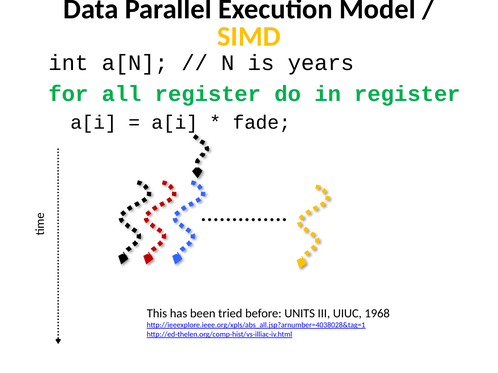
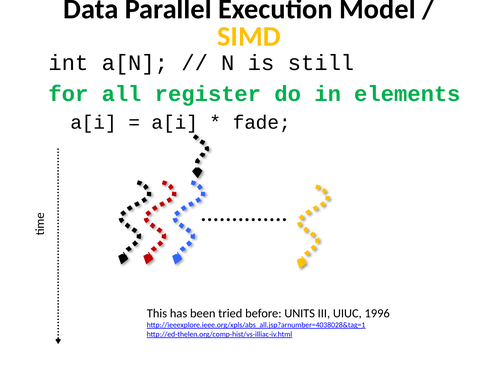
years: years -> still
in register: register -> elements
1968: 1968 -> 1996
